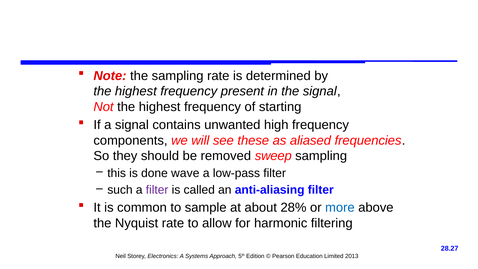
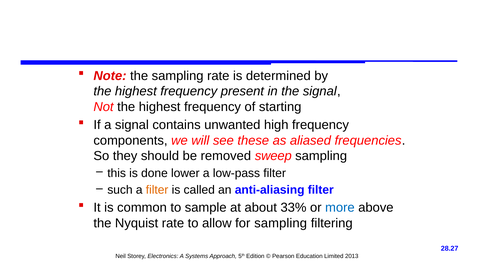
wave: wave -> lower
filter at (157, 190) colour: purple -> orange
28%: 28% -> 33%
for harmonic: harmonic -> sampling
